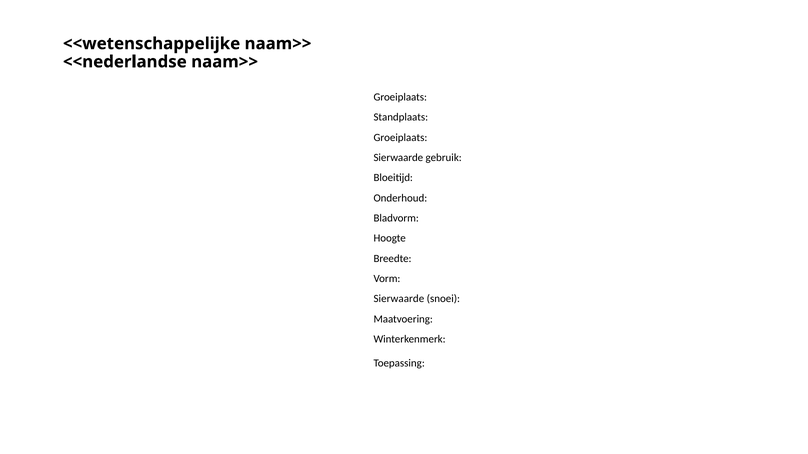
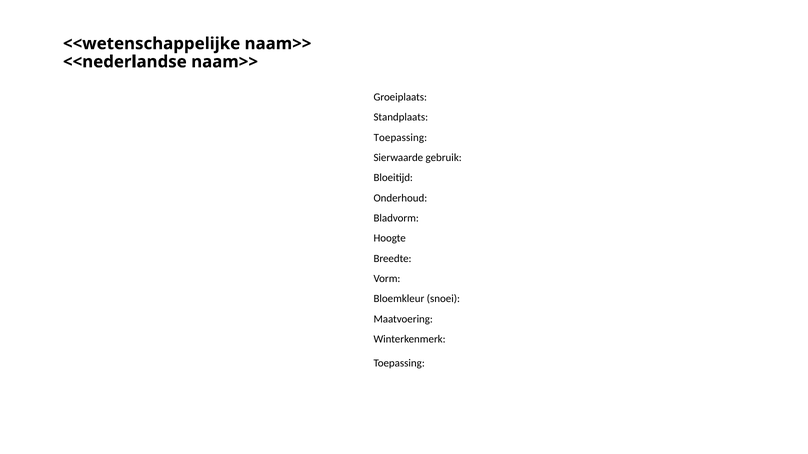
Groeiplaats at (400, 138): Groeiplaats -> Toepassing
Sierwaarde at (399, 299): Sierwaarde -> Bloemkleur
